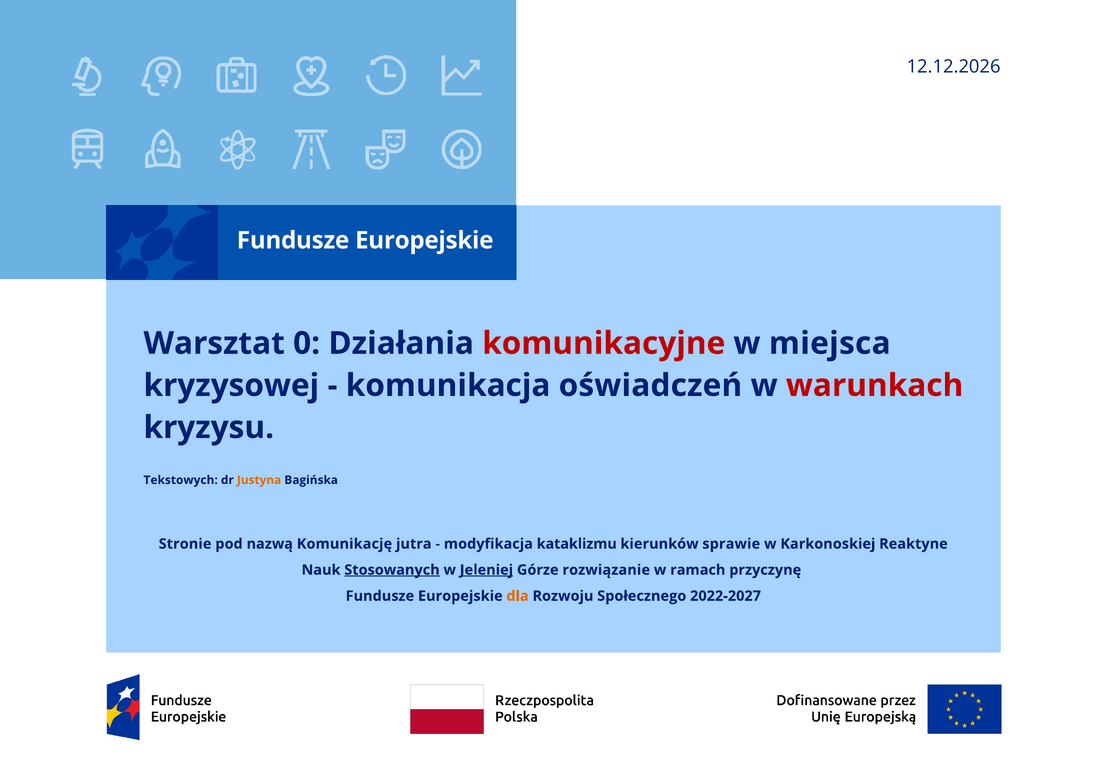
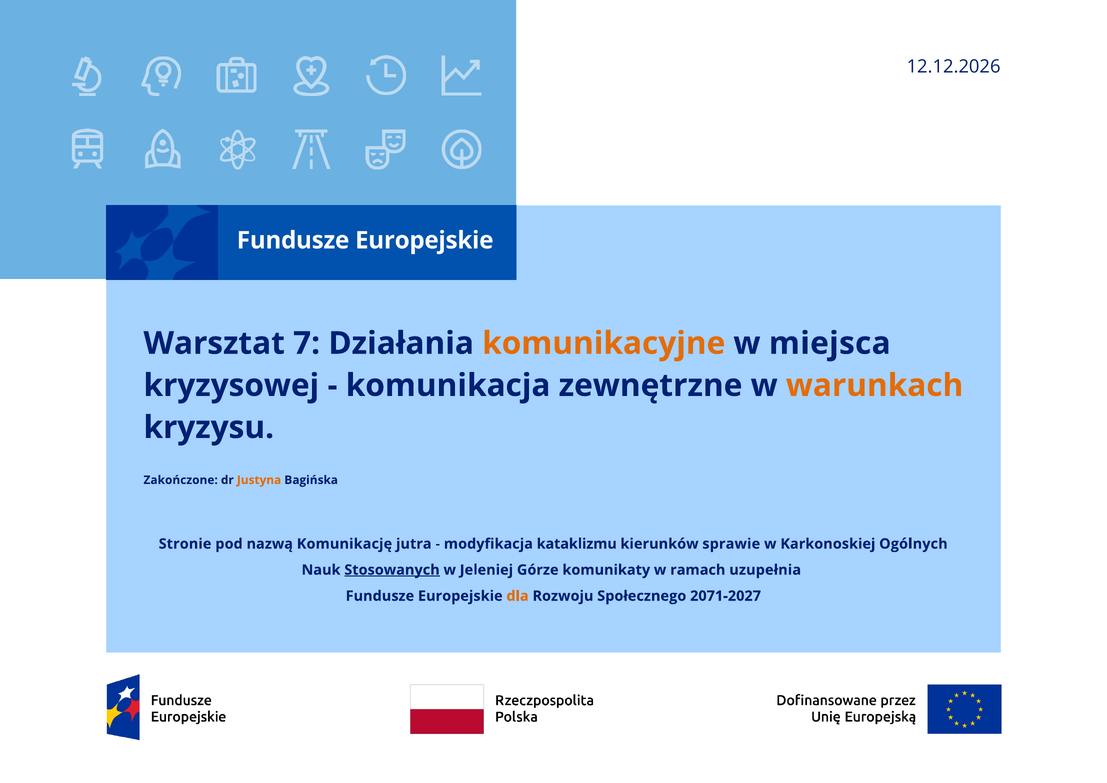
0: 0 -> 7
komunikacyjne colour: red -> orange
oświadczeń: oświadczeń -> zewnętrzne
warunkach colour: red -> orange
Tekstowych: Tekstowych -> Zakończone
Reaktyne: Reaktyne -> Ogólnych
Jeleniej underline: present -> none
rozwiązanie: rozwiązanie -> komunikaty
przyczynę: przyczynę -> uzupełnia
2022-2027: 2022-2027 -> 2071-2027
